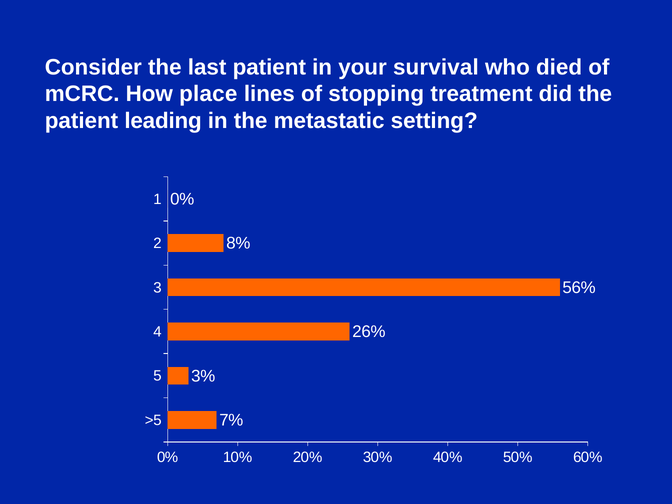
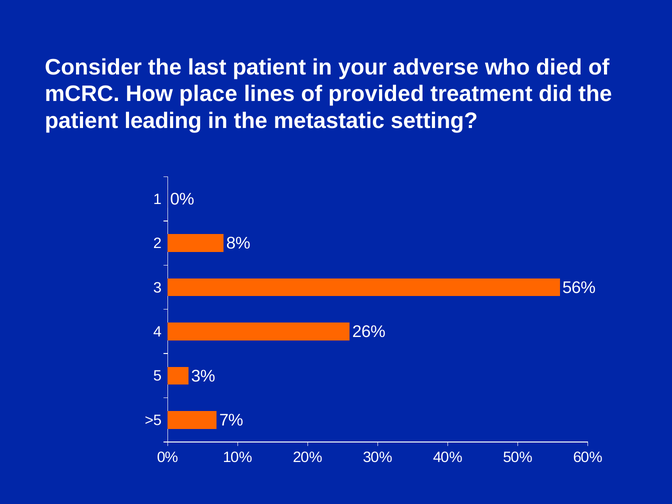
survival: survival -> adverse
stopping: stopping -> provided
